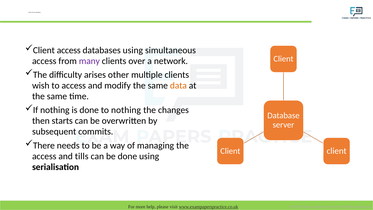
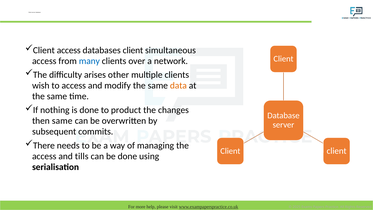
databases using: using -> client
many colour: purple -> blue
to nothing: nothing -> product
then starts: starts -> same
